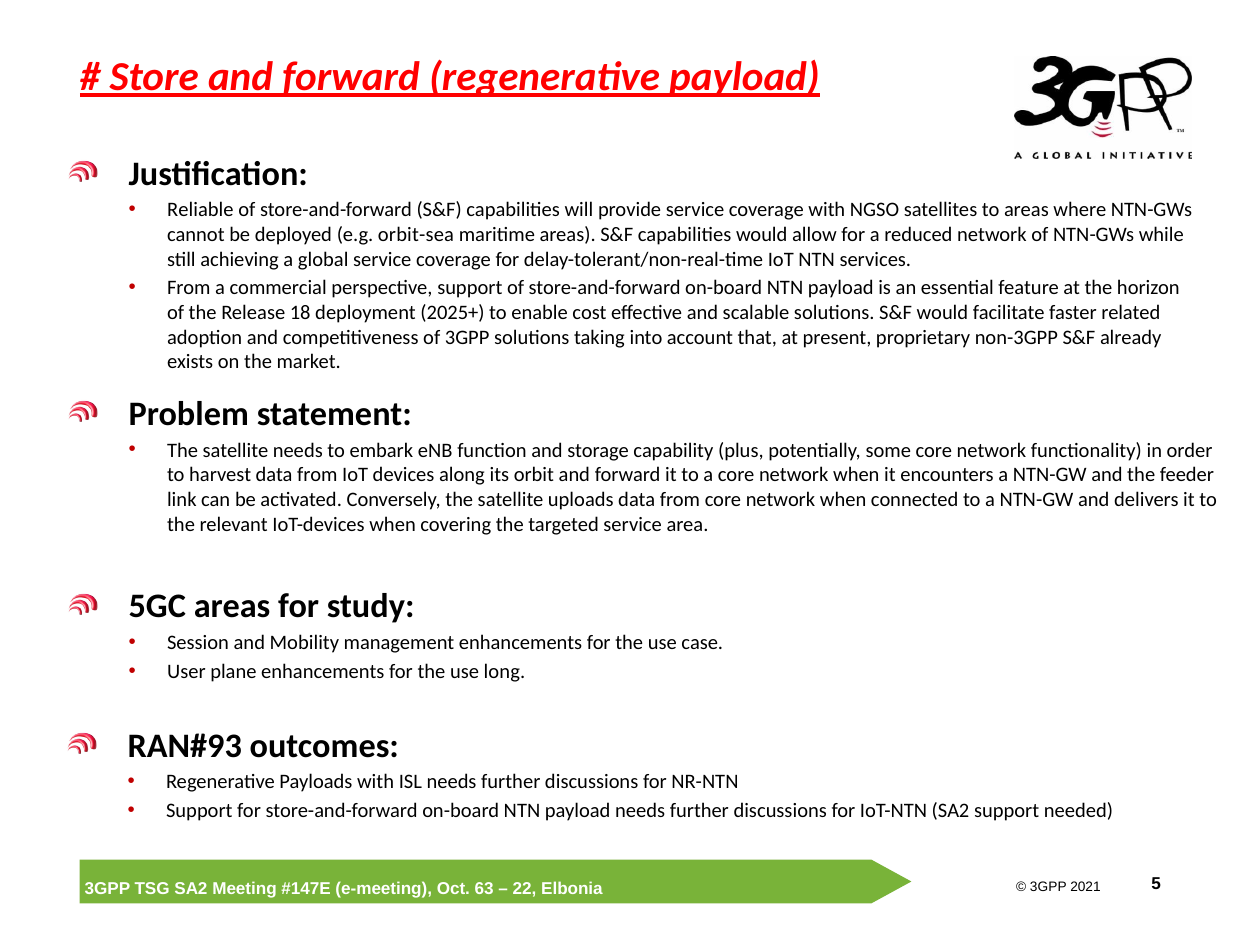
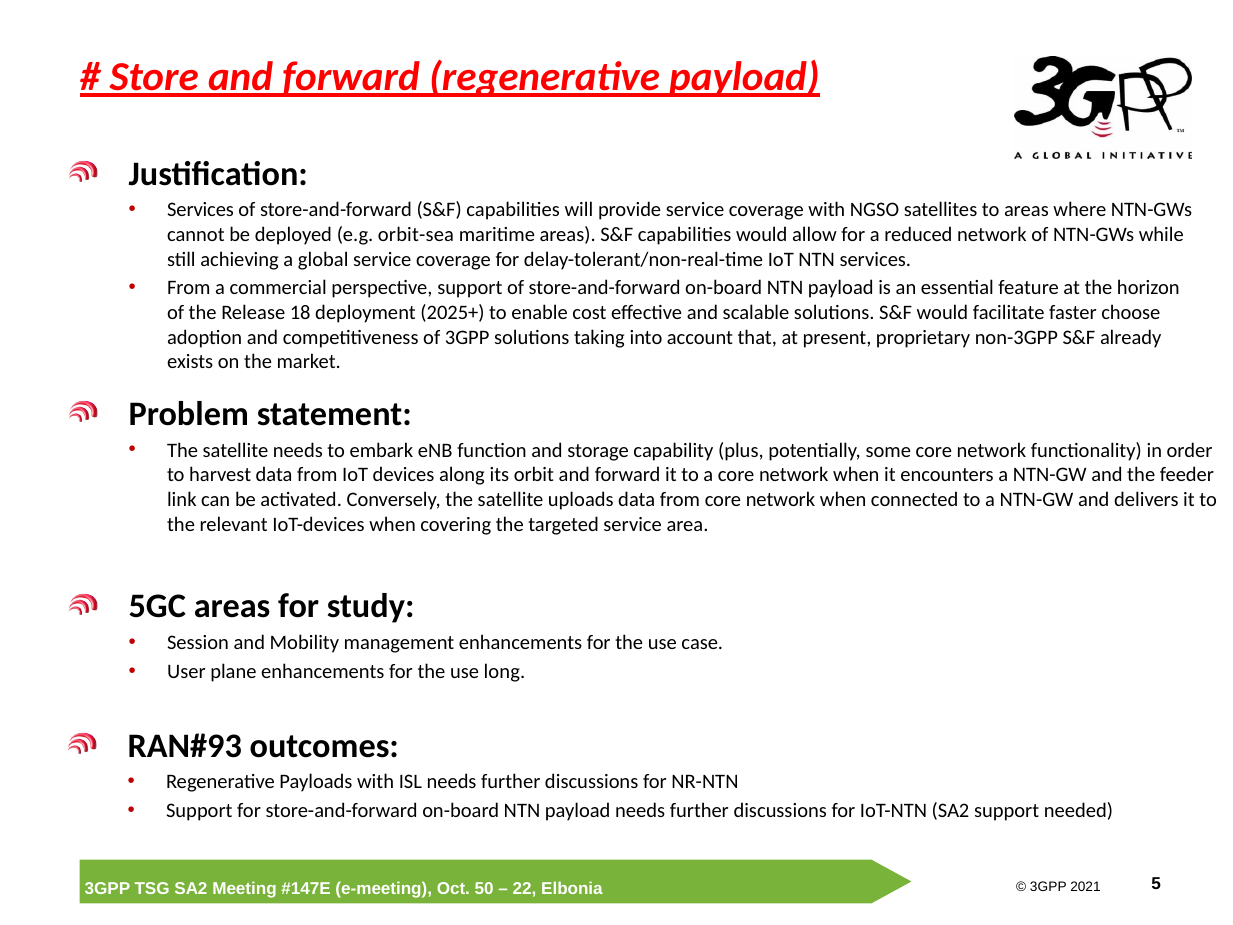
Reliable at (200, 210): Reliable -> Services
related: related -> choose
63: 63 -> 50
